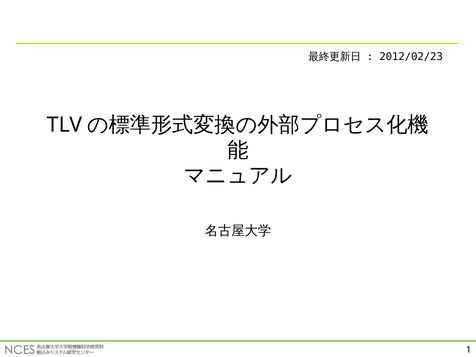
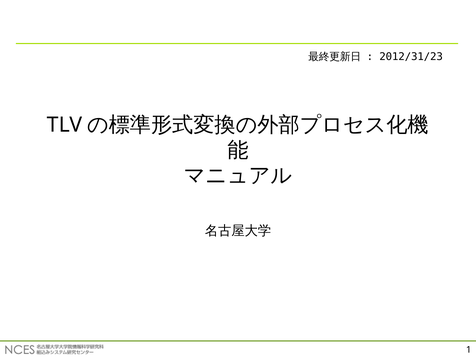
2012/02/23: 2012/02/23 -> 2012/31/23
